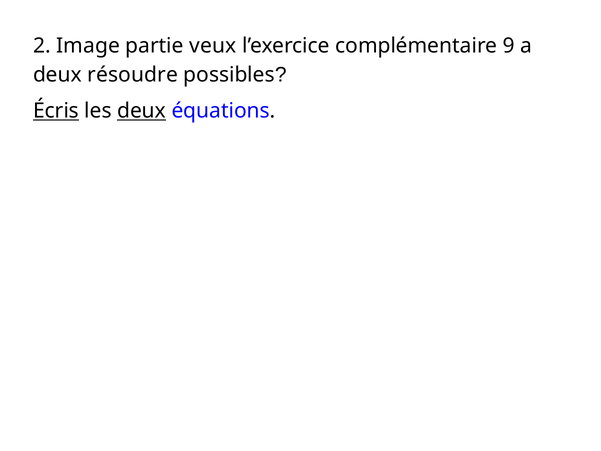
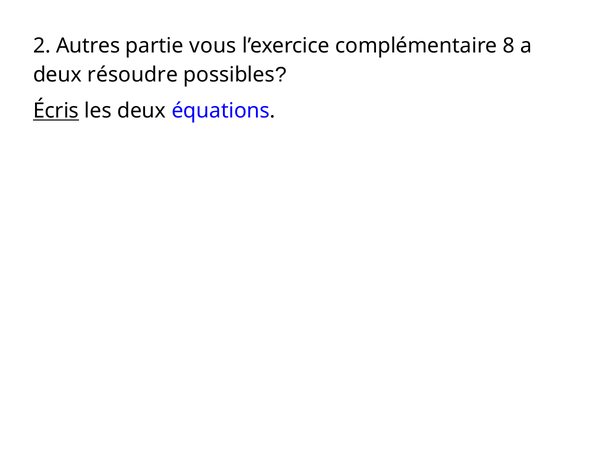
Image: Image -> Autres
veux: veux -> vous
9: 9 -> 8
deux at (142, 111) underline: present -> none
